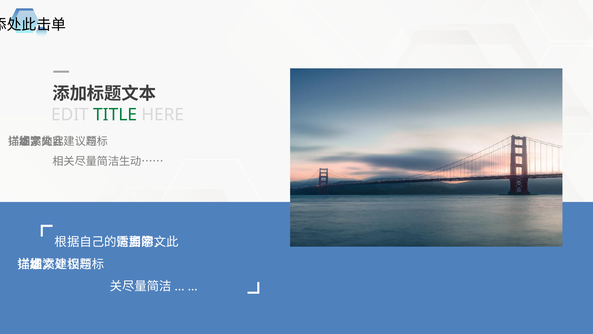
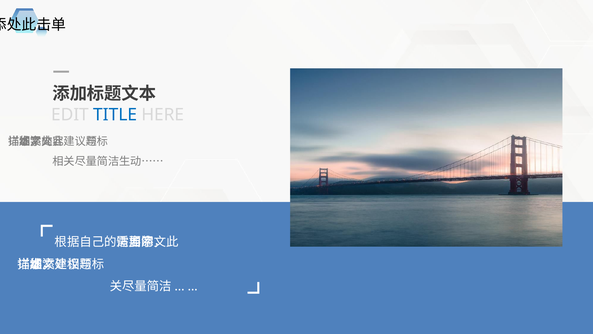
TITLE colour: green -> blue
